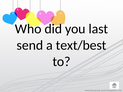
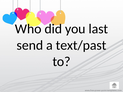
text/best: text/best -> text/past
